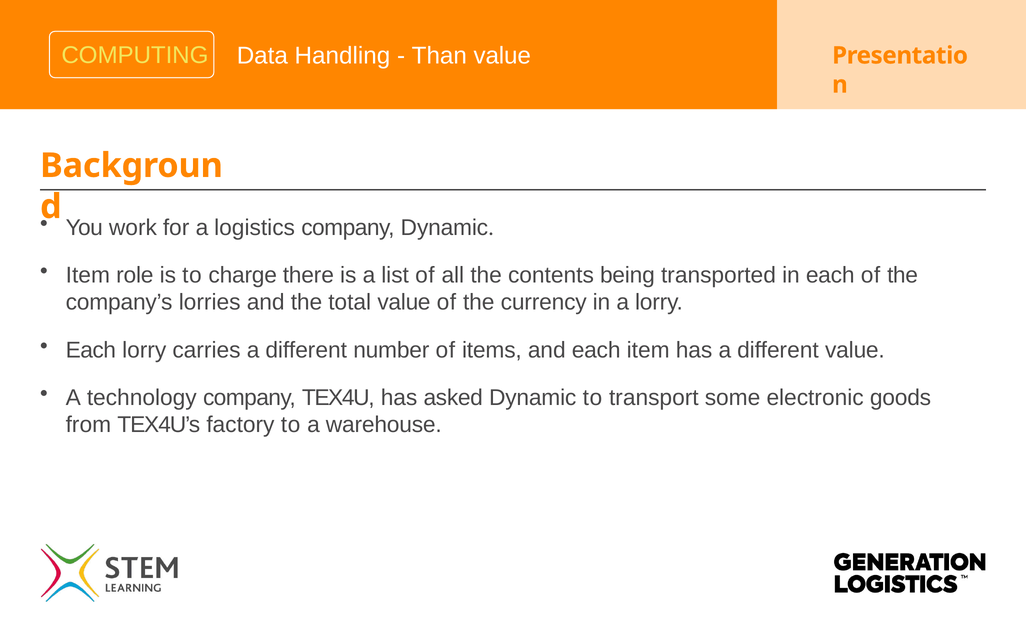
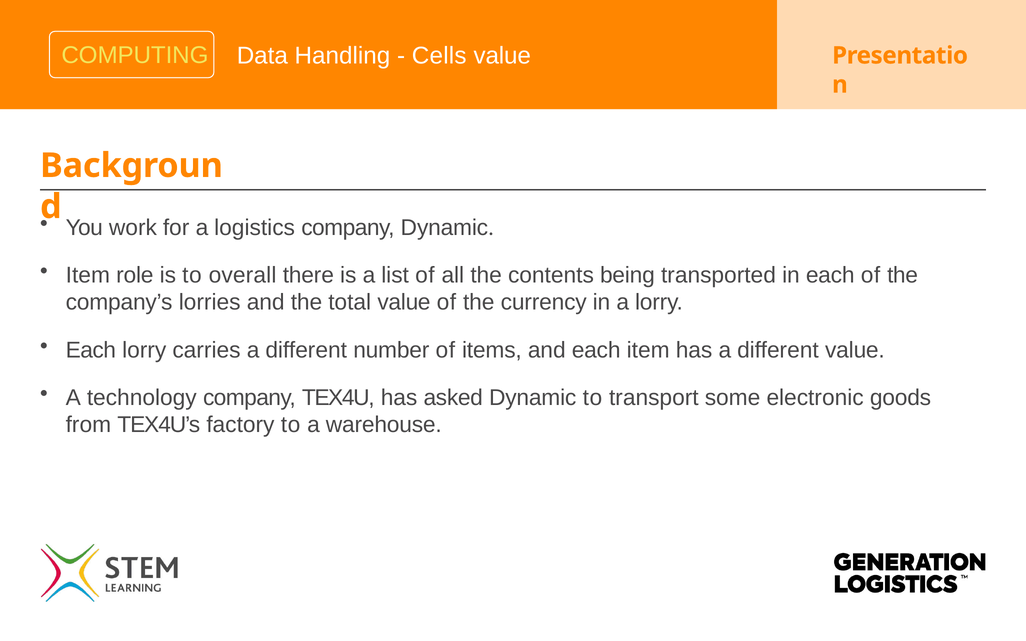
Than: Than -> Cells
charge: charge -> overall
